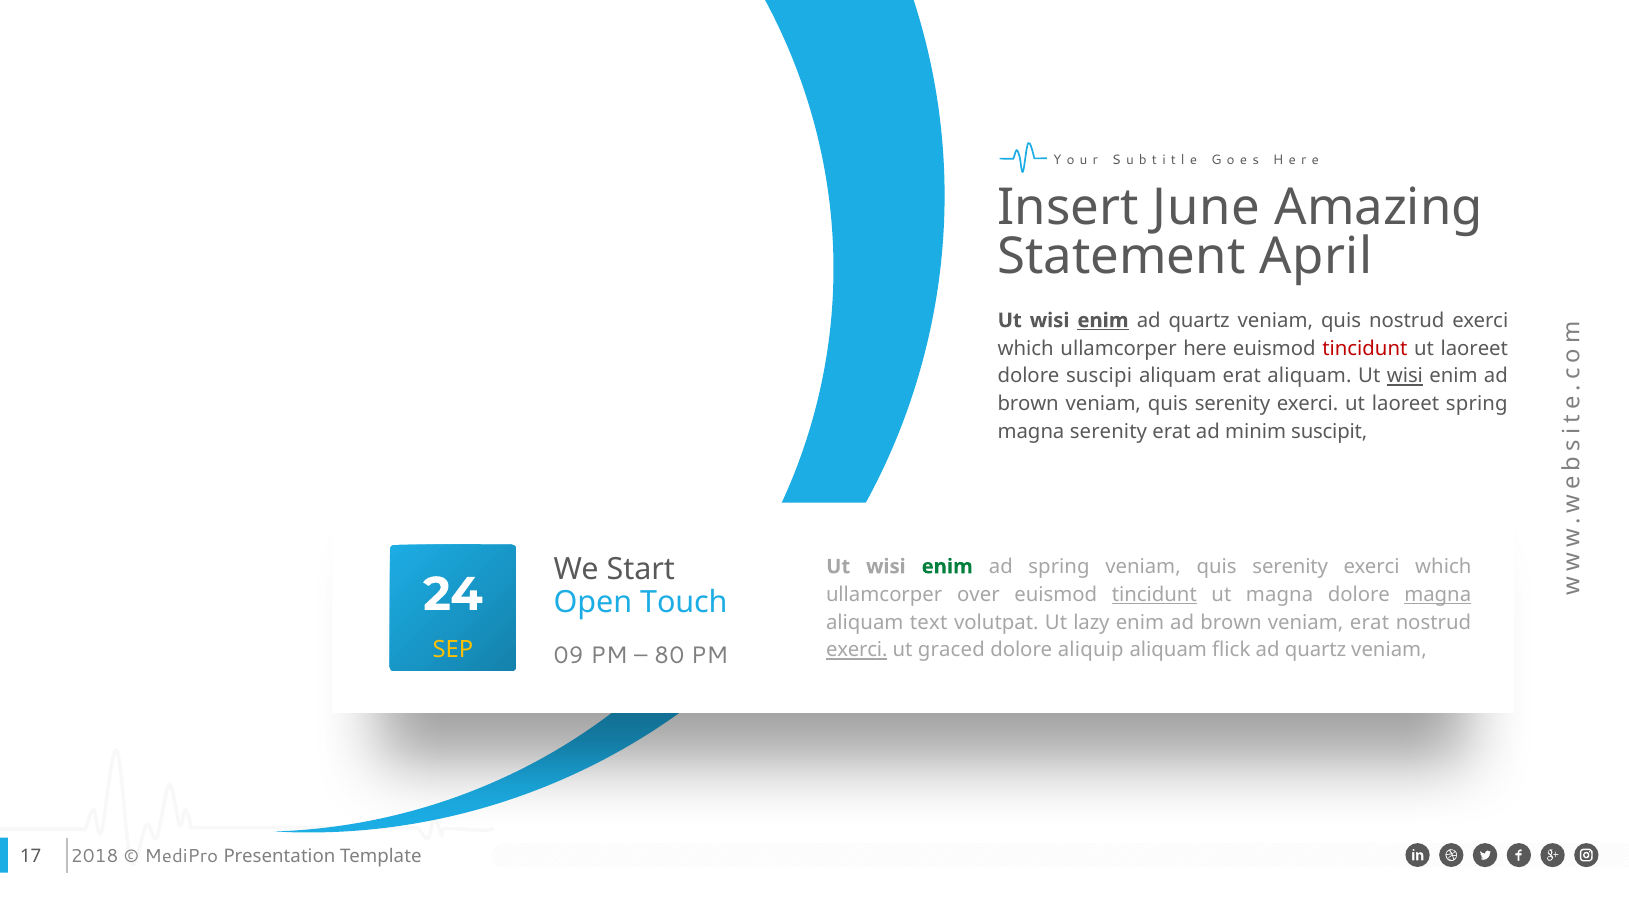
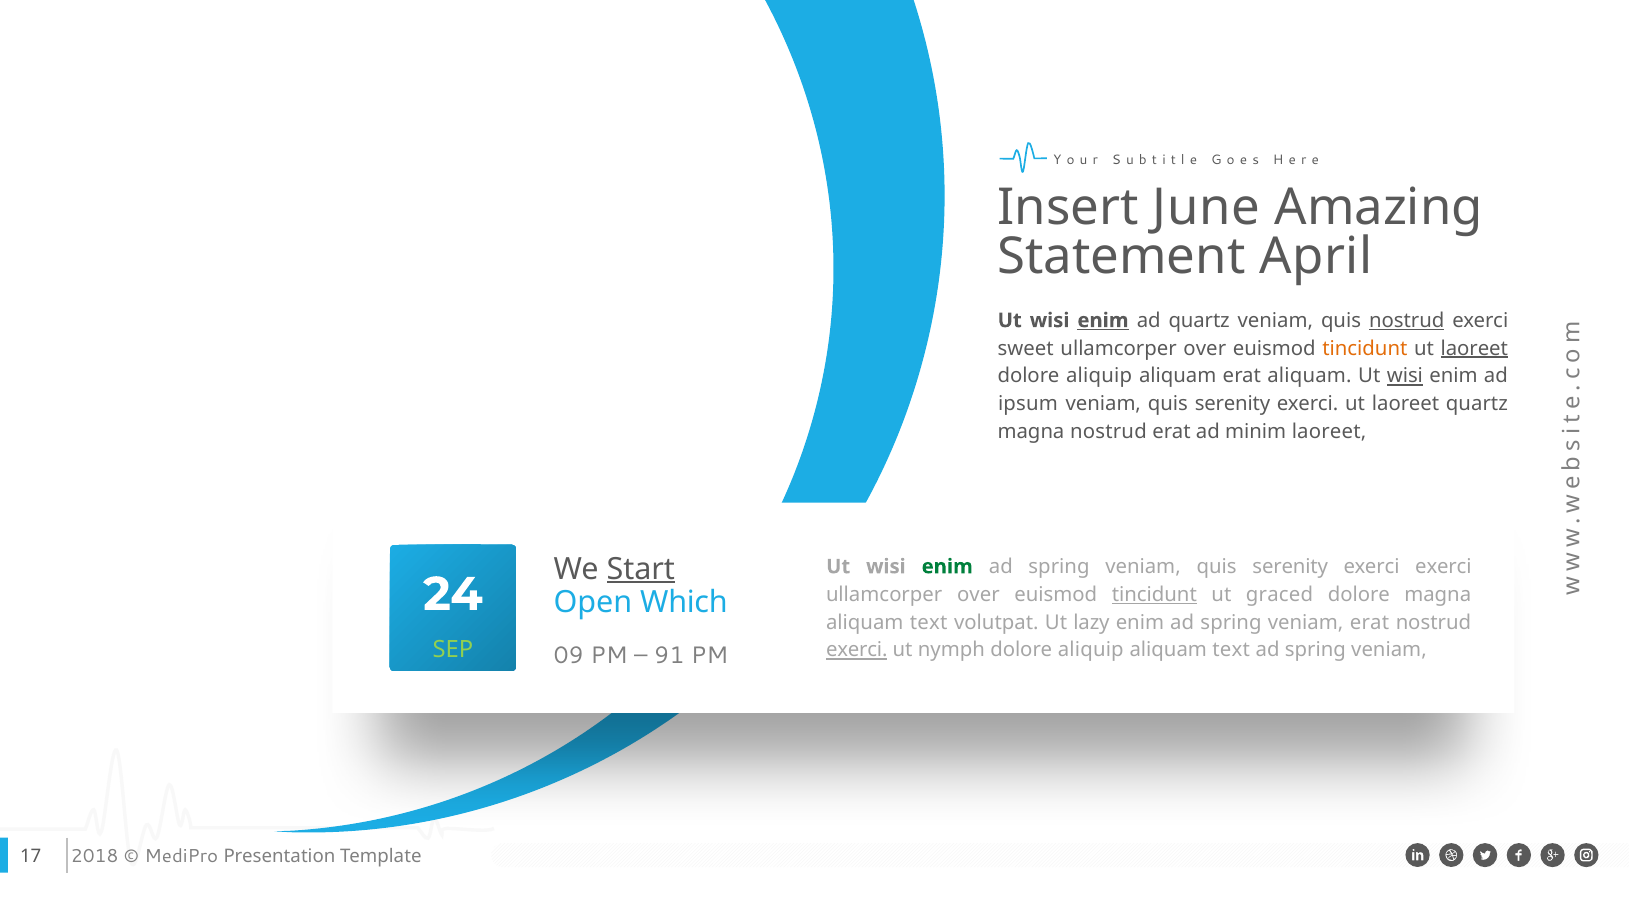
nostrud at (1407, 320) underline: none -> present
which at (1026, 348): which -> sweet
here at (1205, 348): here -> over
tincidunt at (1365, 348) colour: red -> orange
laoreet at (1474, 348) underline: none -> present
suscipi at (1099, 376): suscipi -> aliquip
brown at (1028, 404): brown -> ipsum
laoreet spring: spring -> quartz
magna serenity: serenity -> nostrud
minim suscipit: suscipit -> laoreet
Start underline: none -> present
which at (1443, 566): which -> exerci
ut magna: magna -> graced
magna at (1438, 594) underline: present -> none
Touch: Touch -> Which
brown at (1231, 622): brown -> spring
SEP colour: yellow -> light green
graced: graced -> nymph
flick at (1231, 650): flick -> text
quartz at (1316, 650): quartz -> spring
80: 80 -> 91
